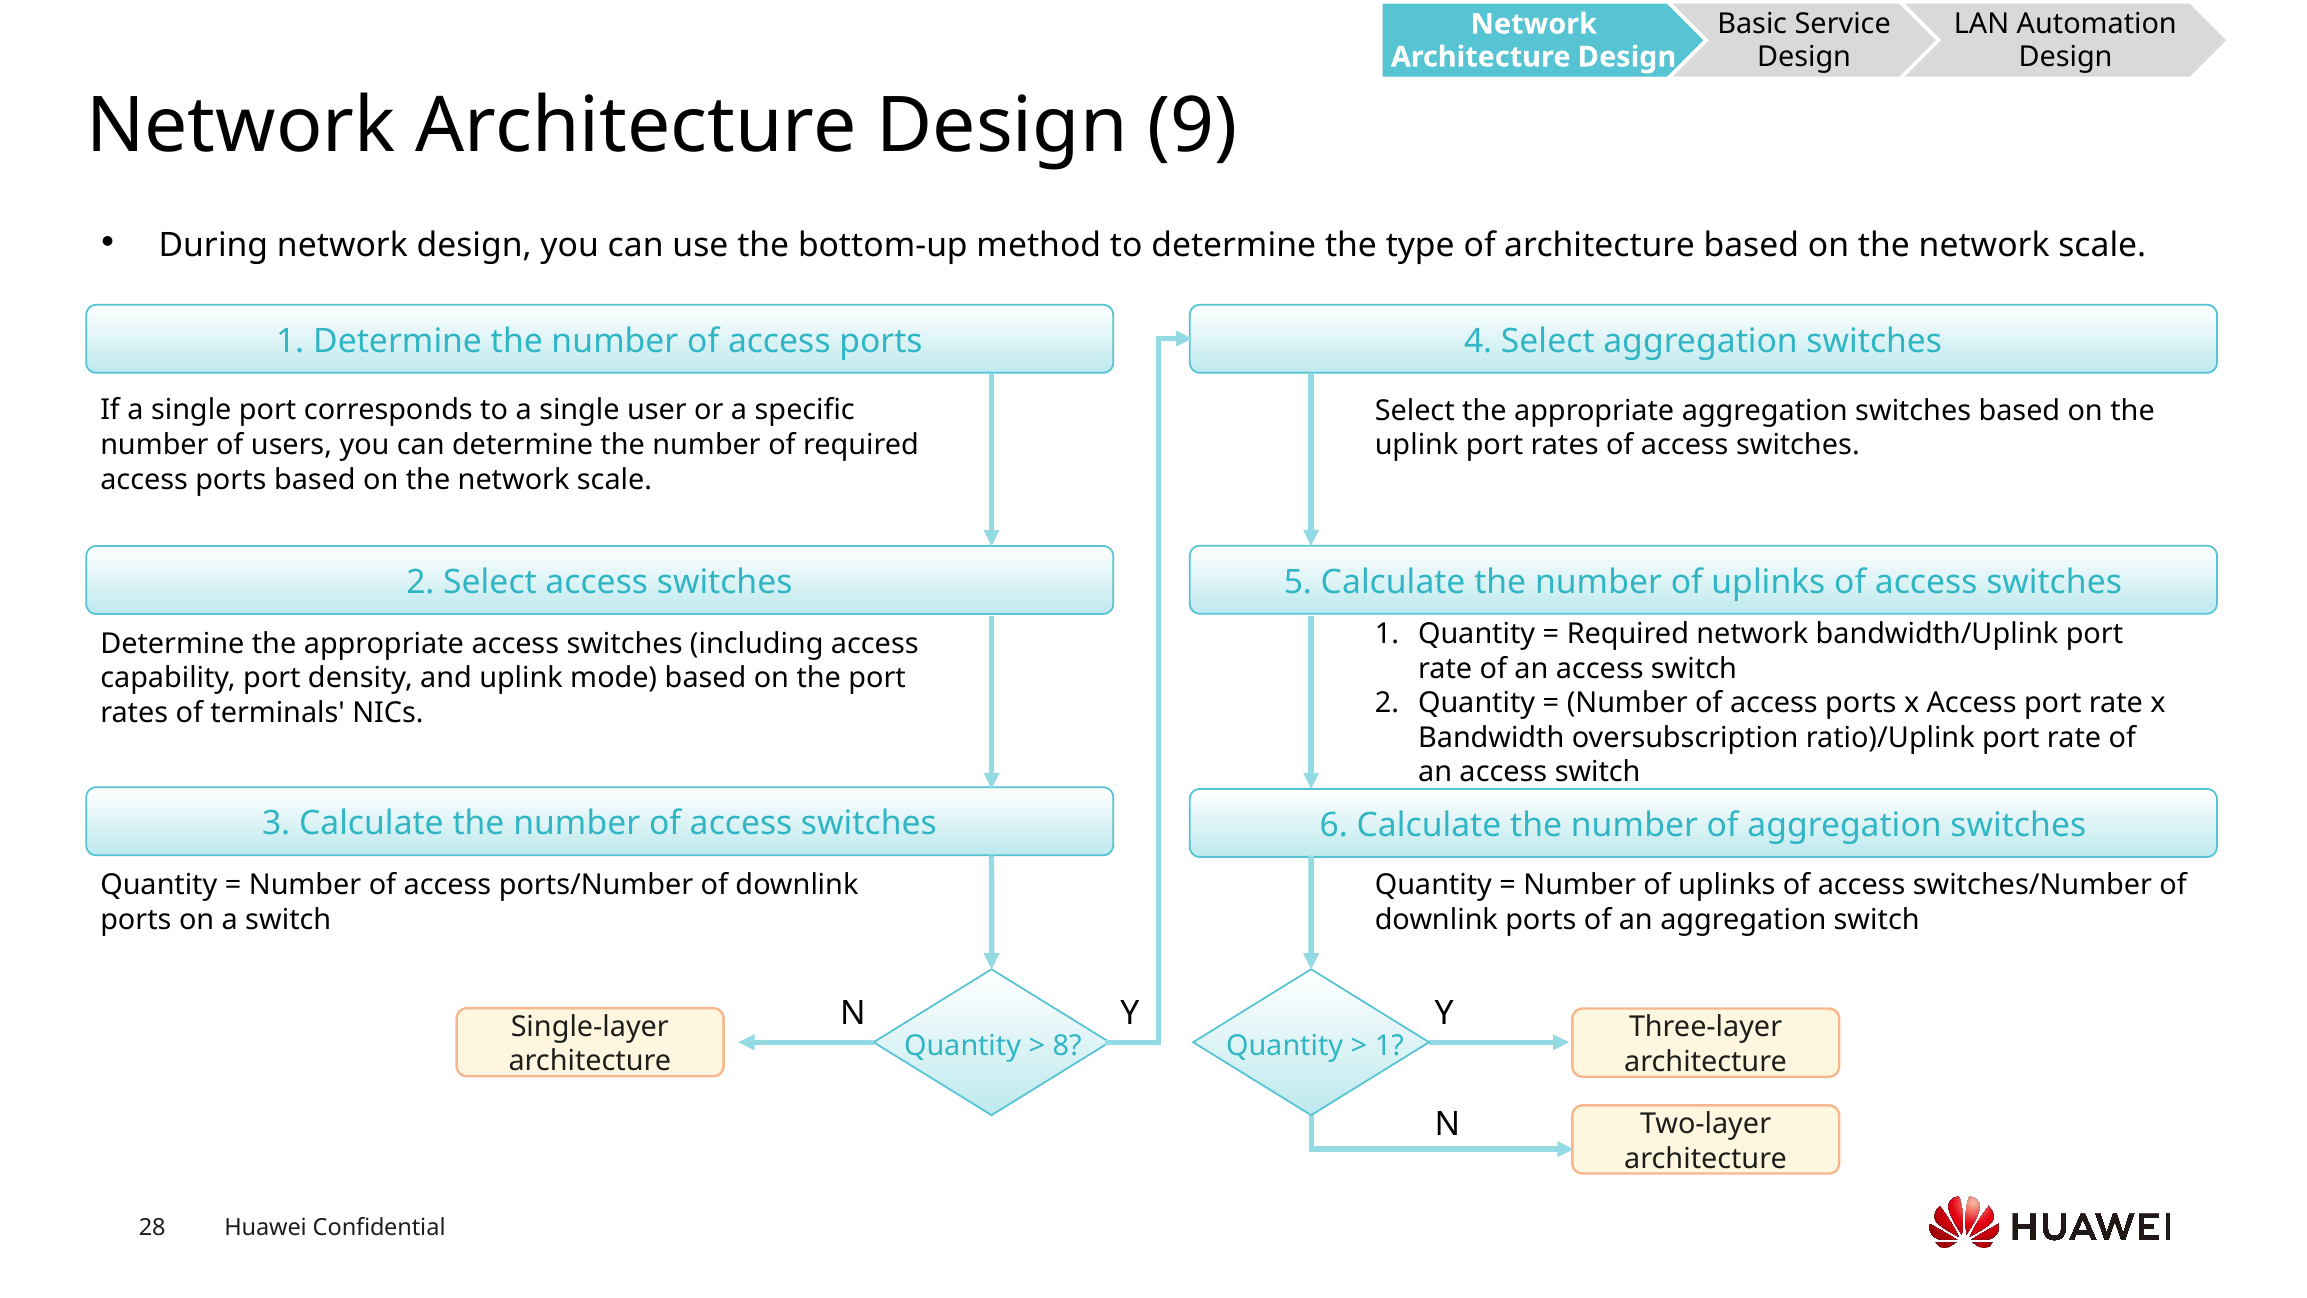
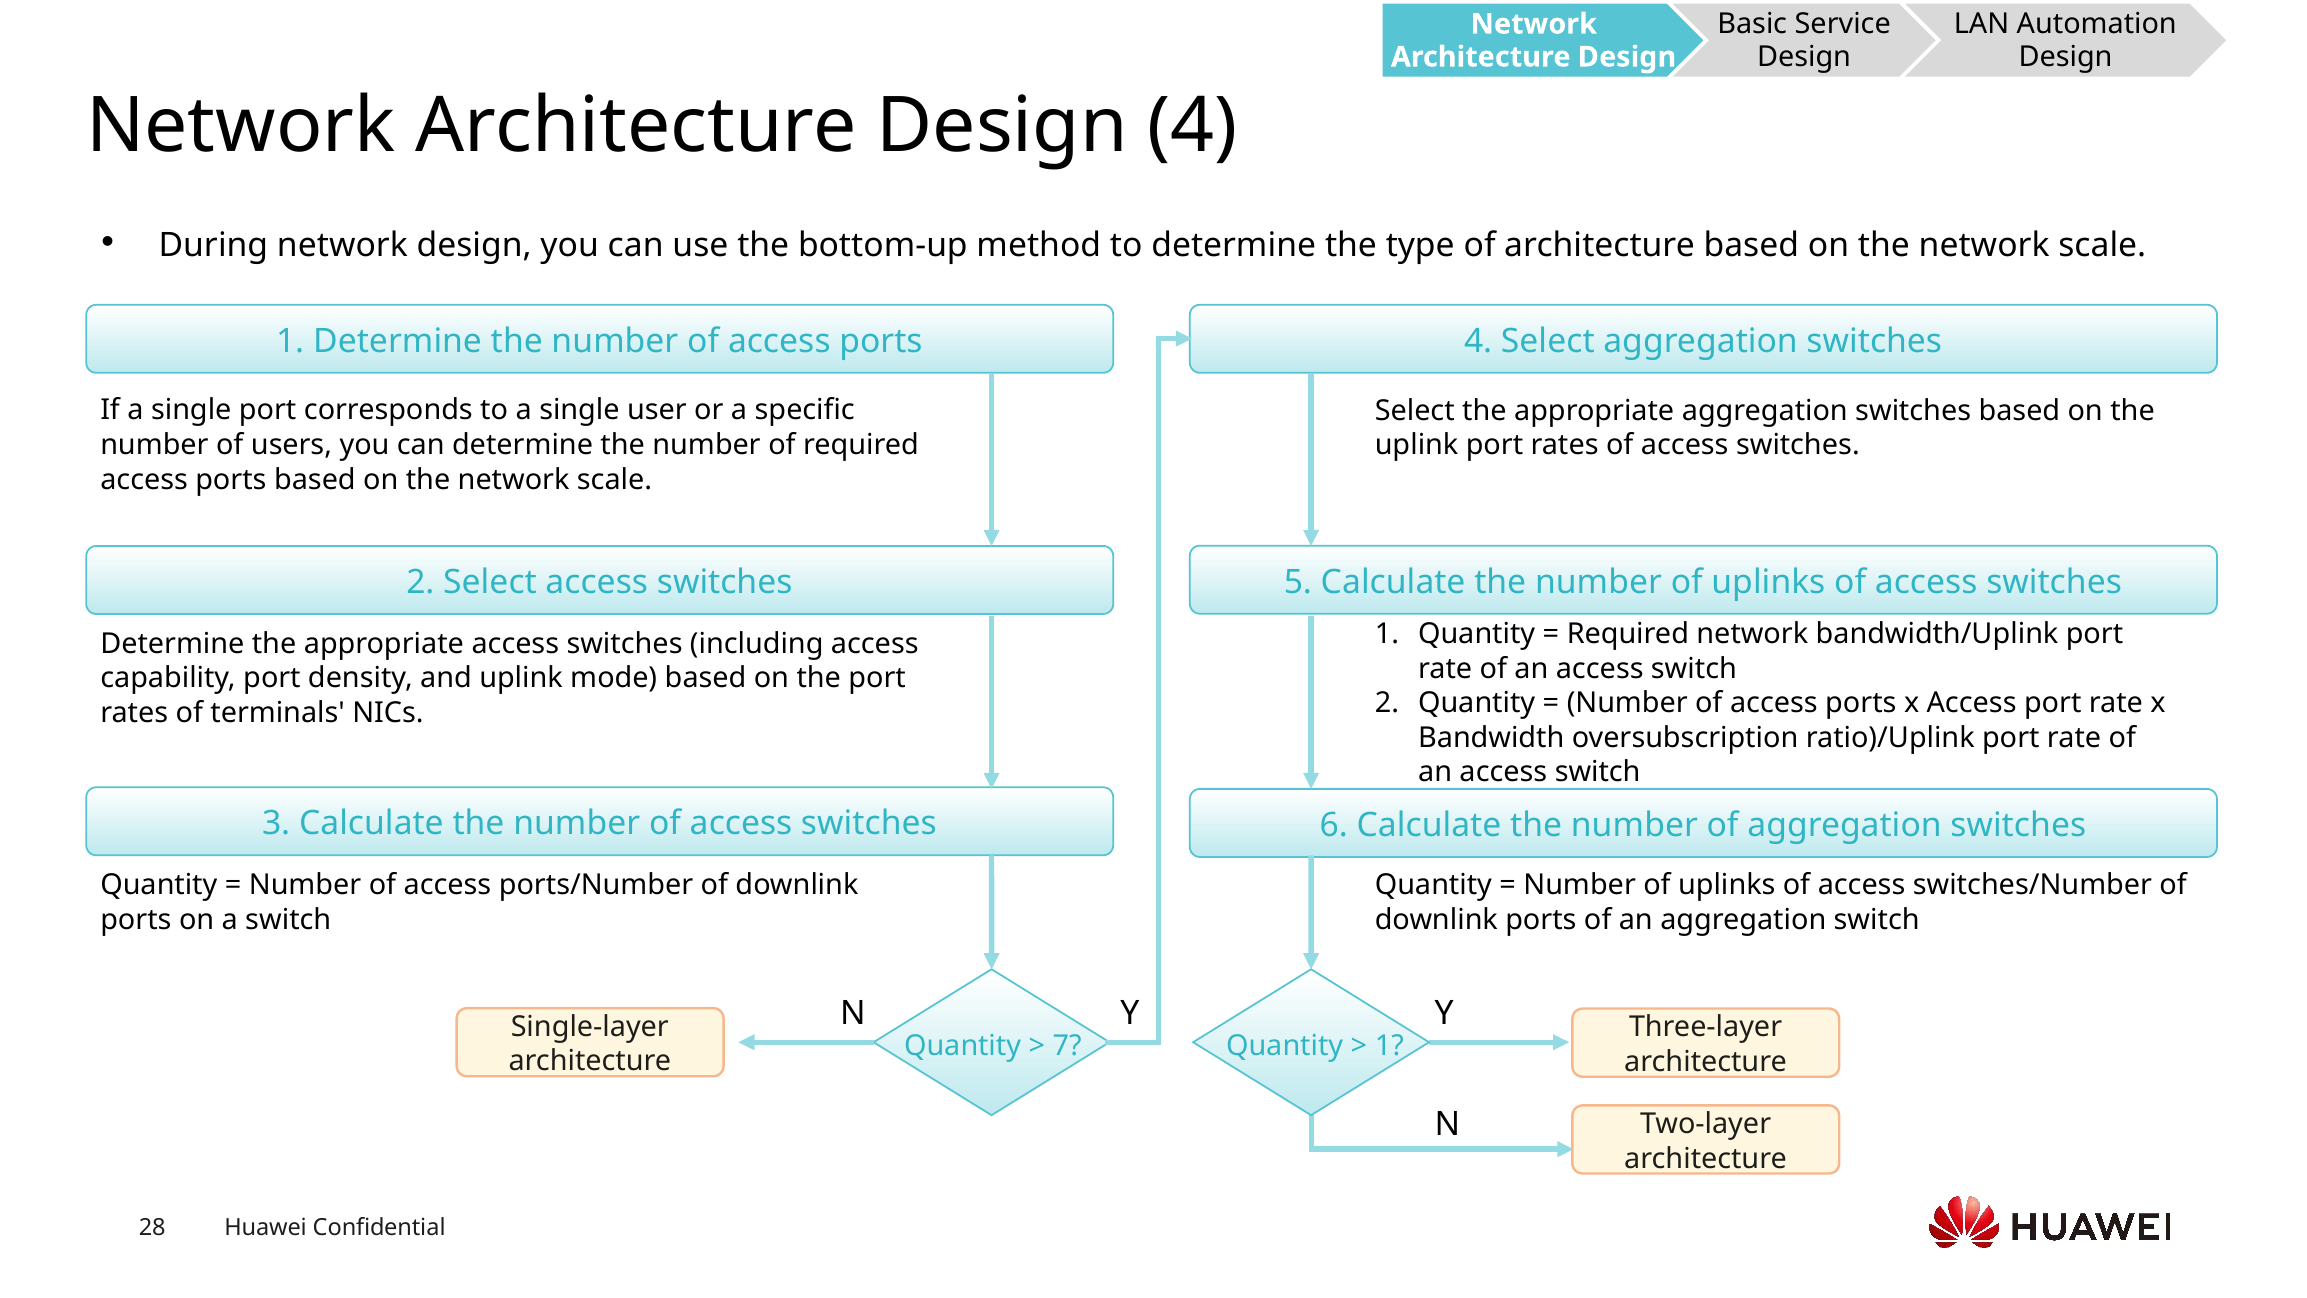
Design 9: 9 -> 4
8: 8 -> 7
